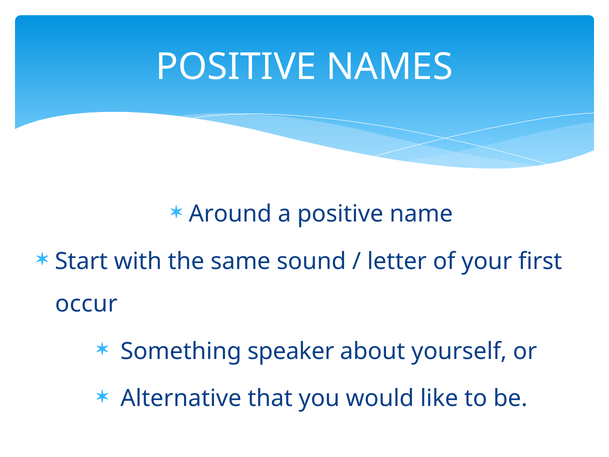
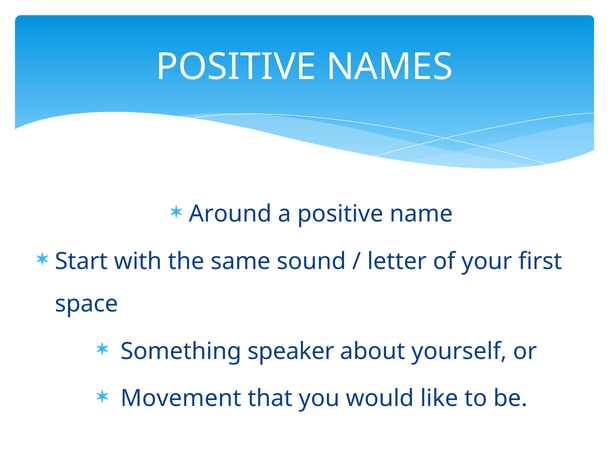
occur: occur -> space
Alternative: Alternative -> Movement
